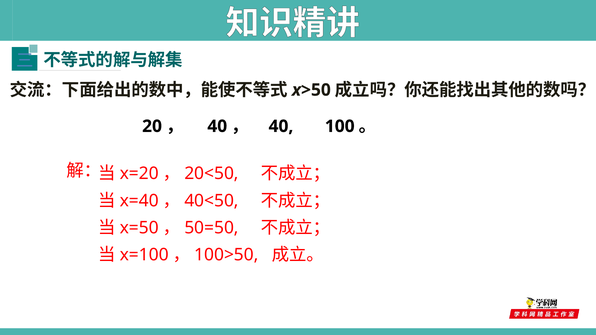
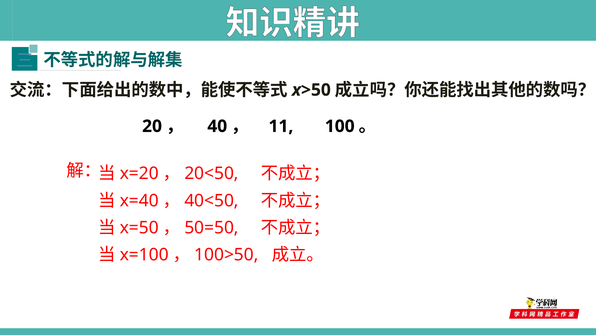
40 at (281, 126): 40 -> 11
